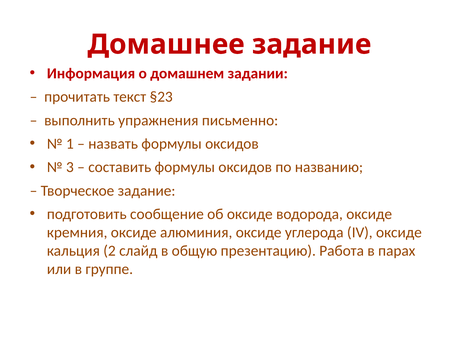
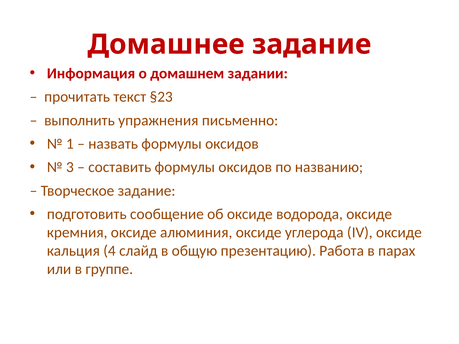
2: 2 -> 4
